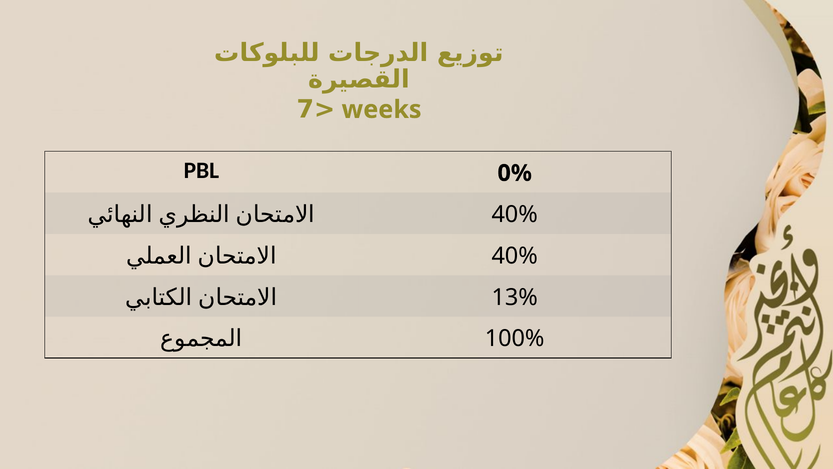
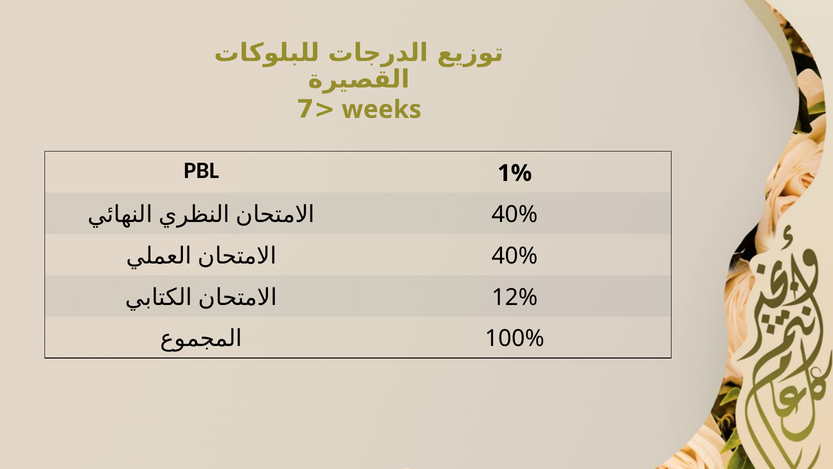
0%: 0% -> 1%
13%: 13% -> 12%
